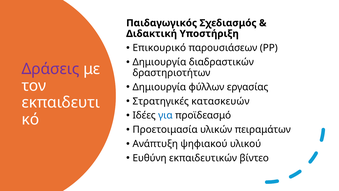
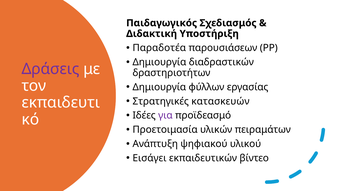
Επικουρικό: Επικουρικό -> Παραδοτέα
για colour: blue -> purple
Ευθύνη: Ευθύνη -> Εισάγει
